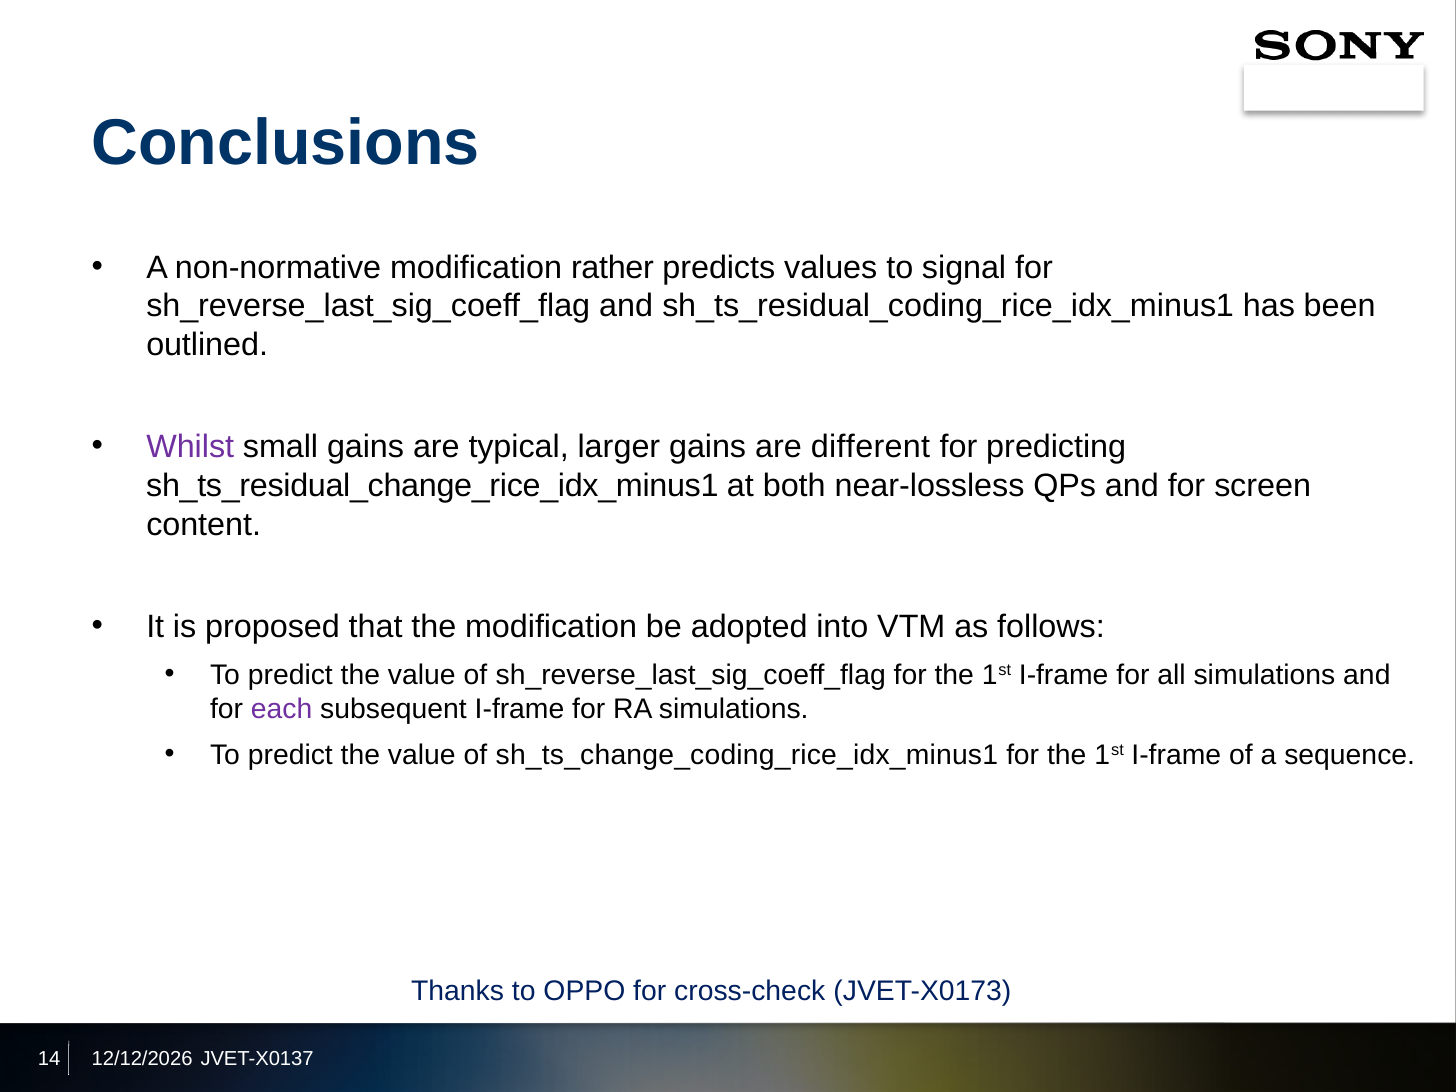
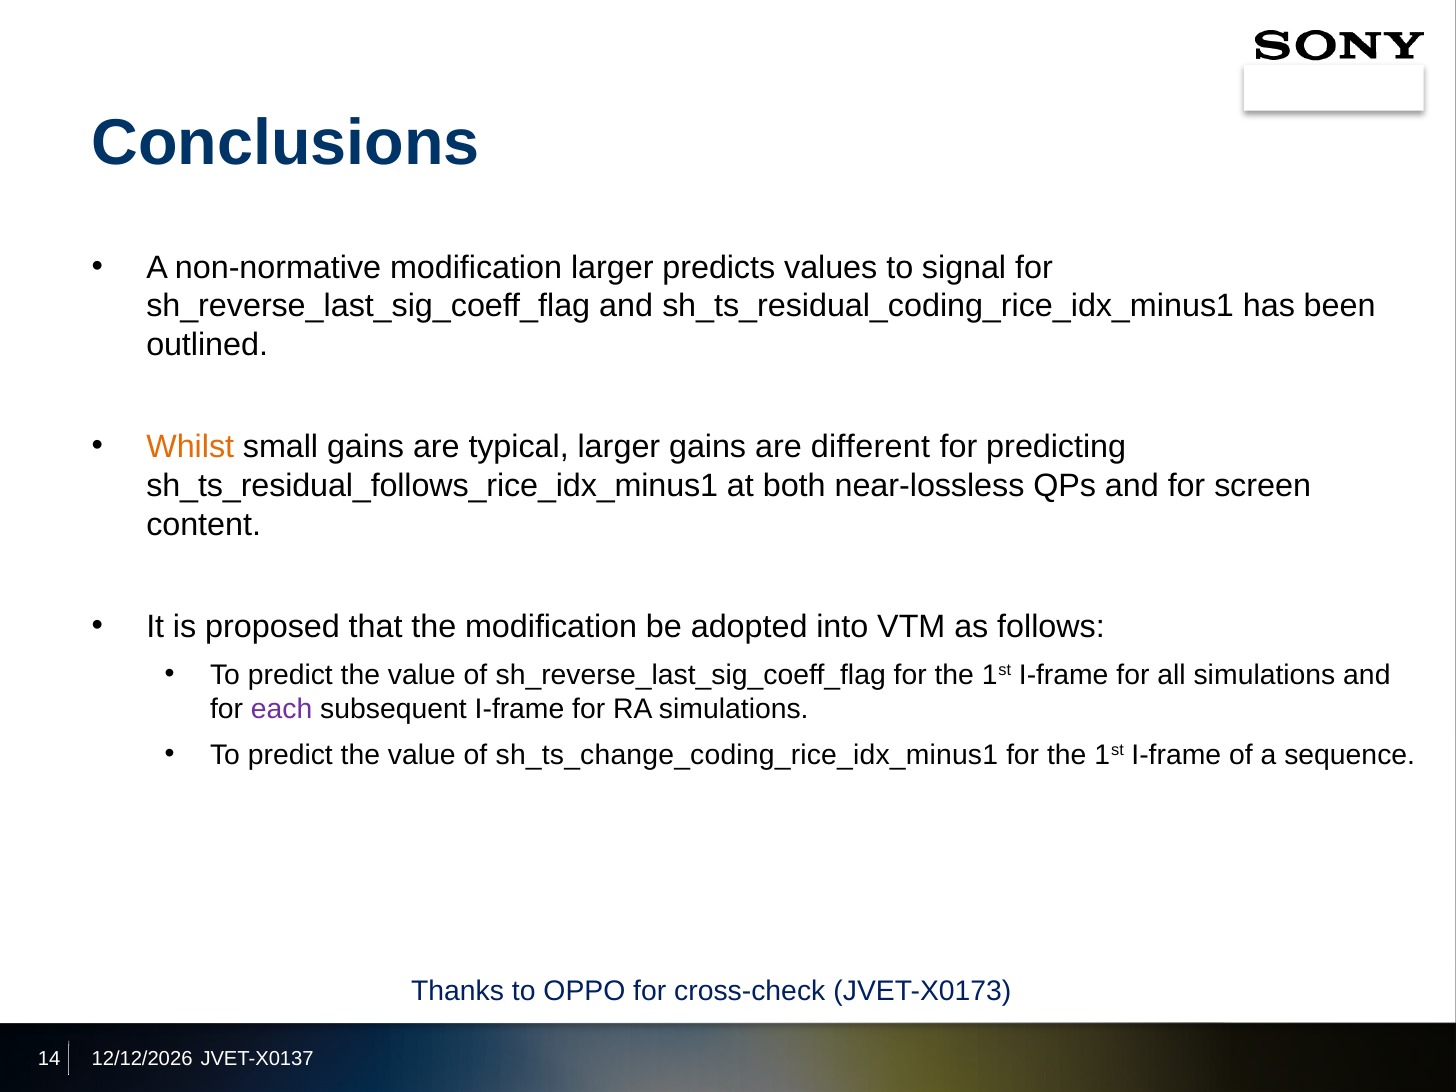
modification rather: rather -> larger
Whilst colour: purple -> orange
sh_ts_residual_change_rice_idx_minus1: sh_ts_residual_change_rice_idx_minus1 -> sh_ts_residual_follows_rice_idx_minus1
